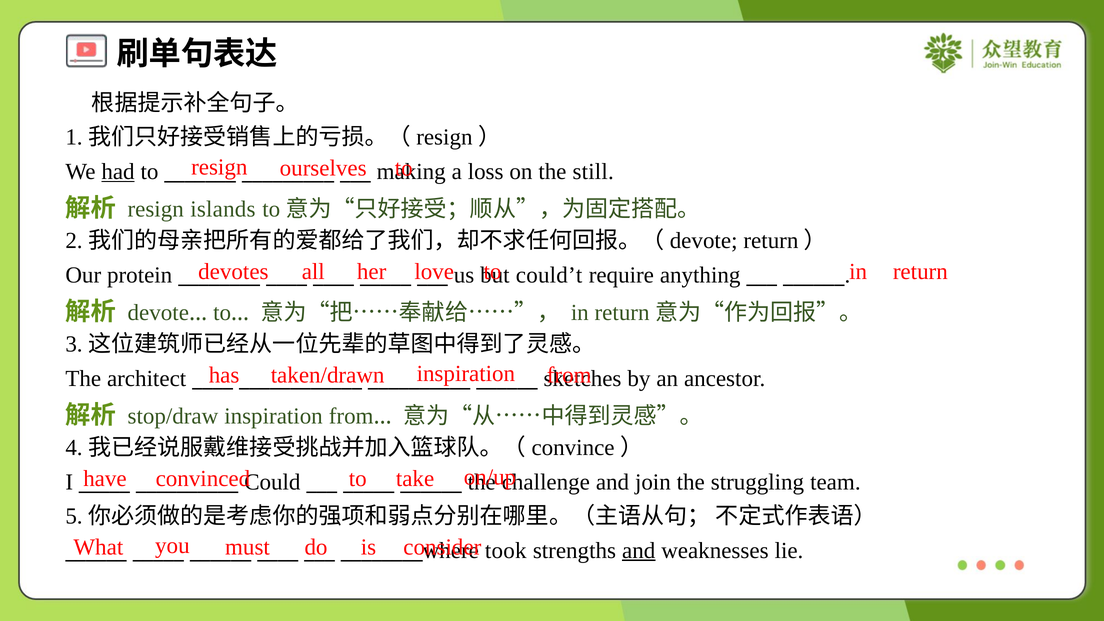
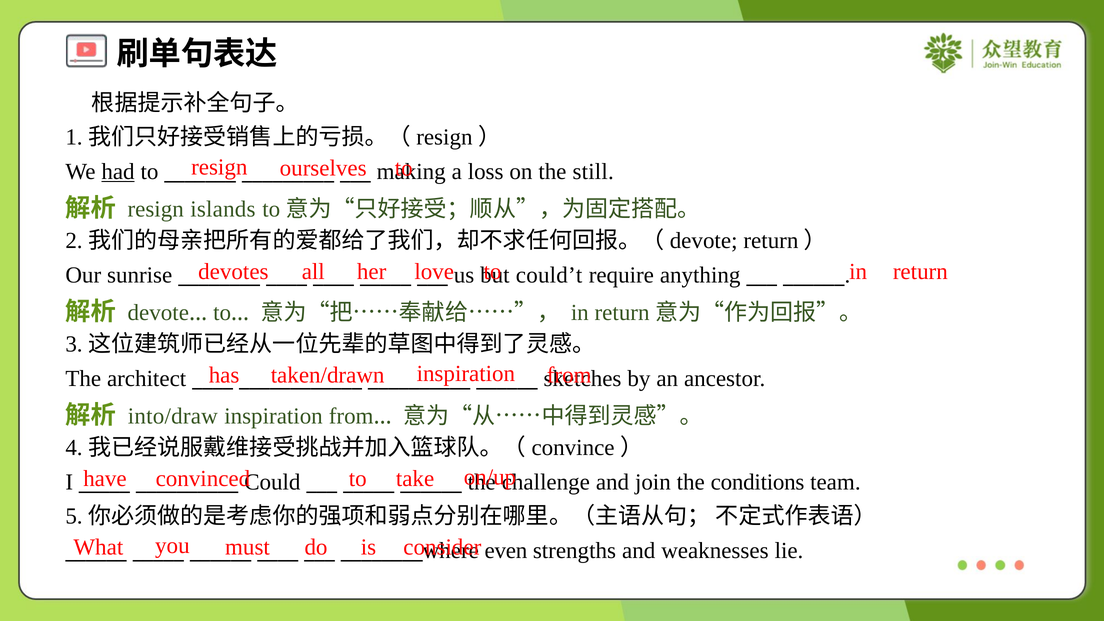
protein: protein -> sunrise
stop/draw: stop/draw -> into/draw
struggling: struggling -> conditions
took: took -> even
and at (639, 550) underline: present -> none
